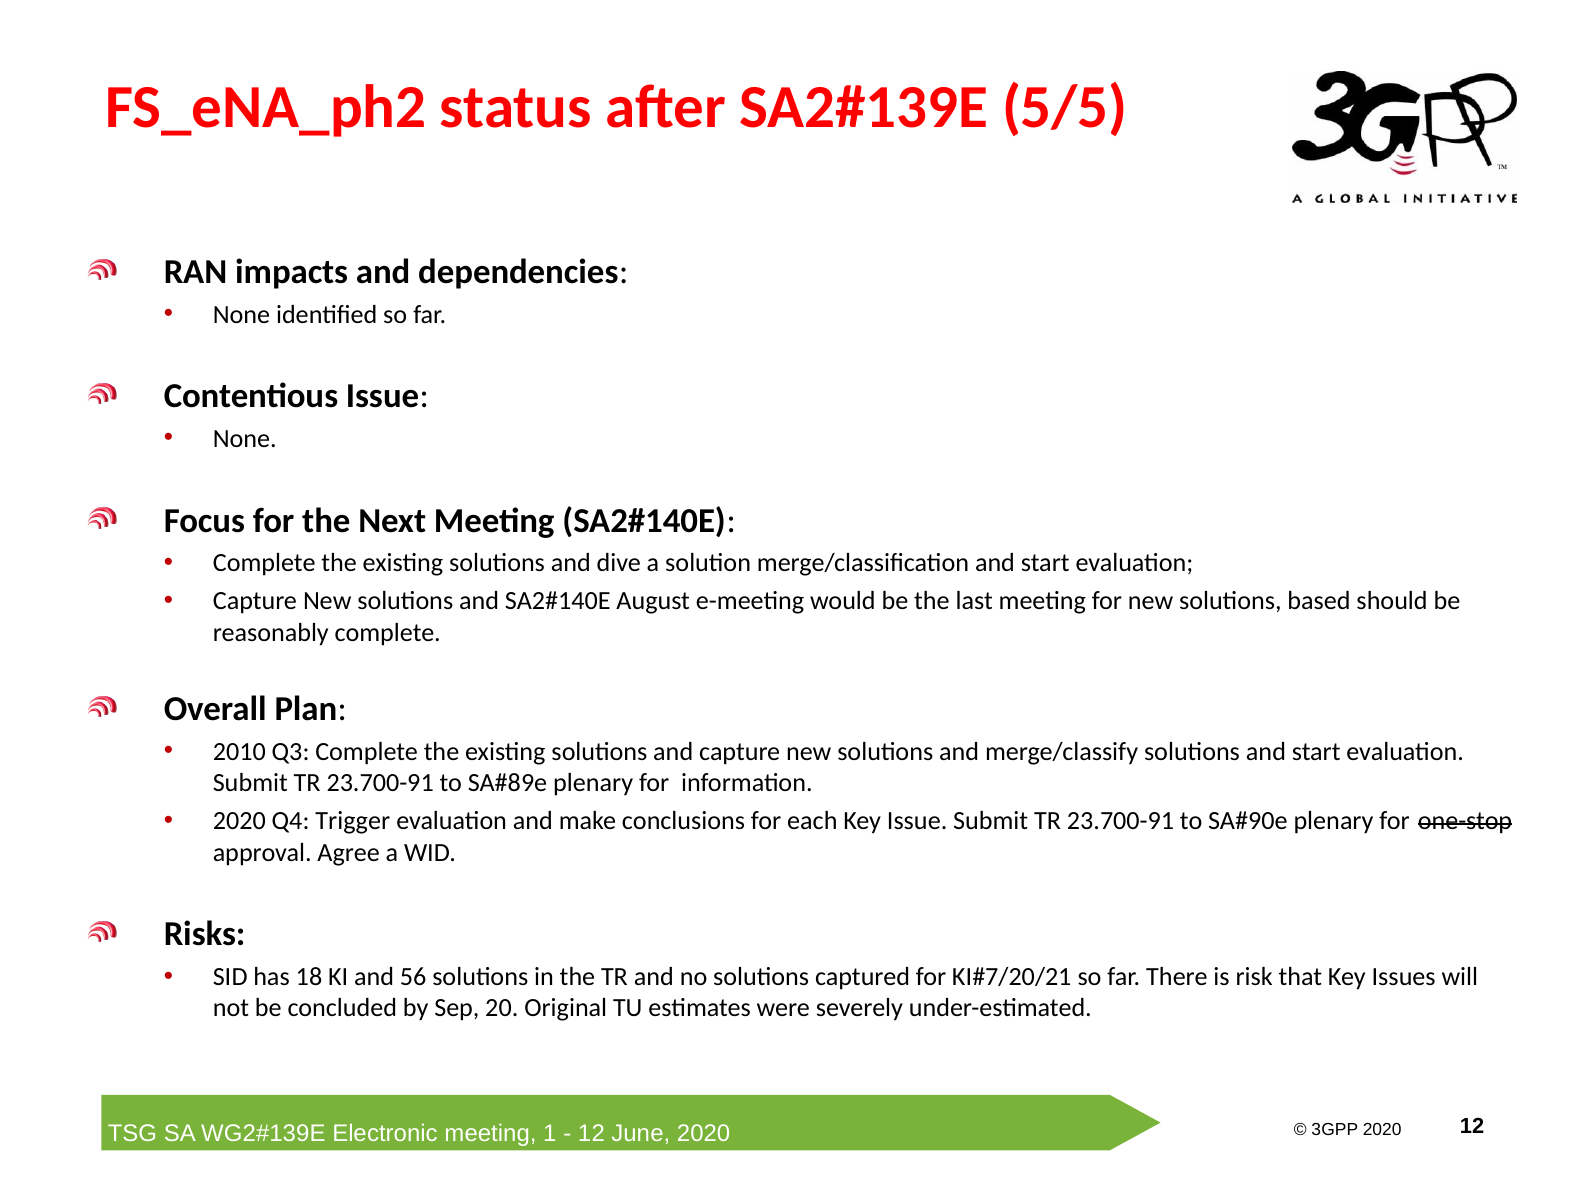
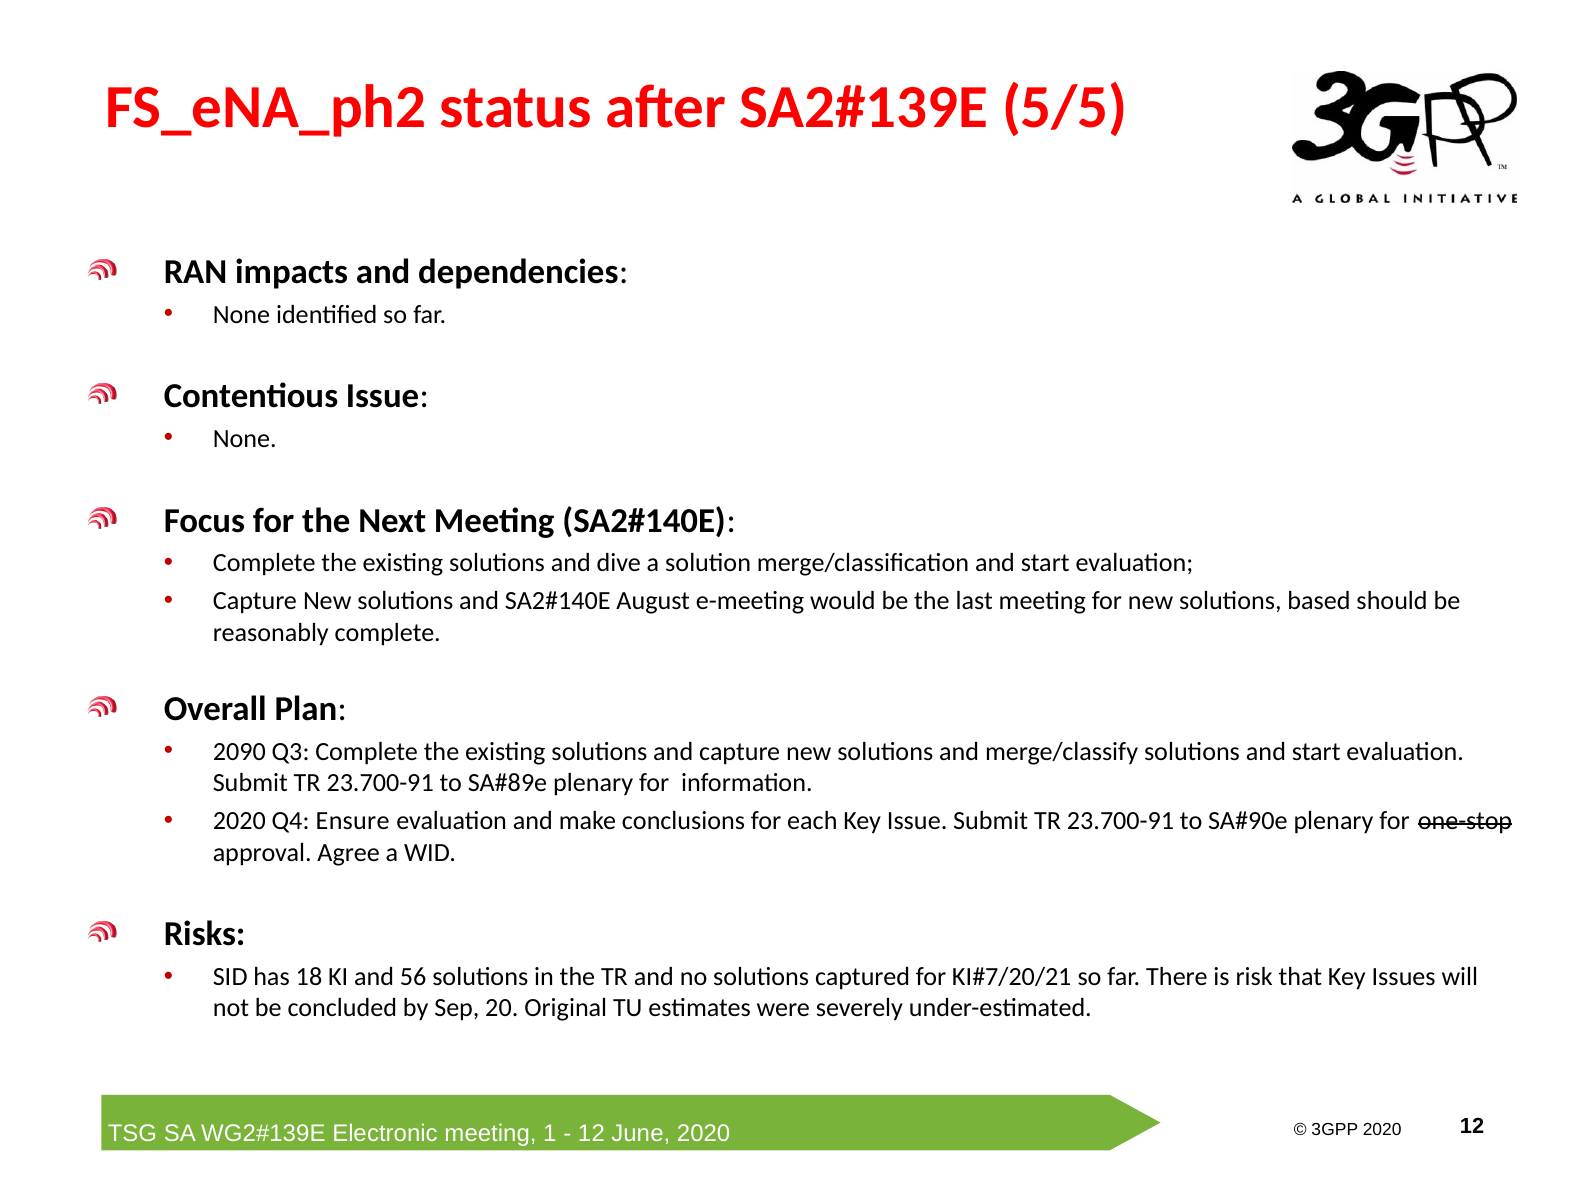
2010: 2010 -> 2090
Trigger: Trigger -> Ensure
